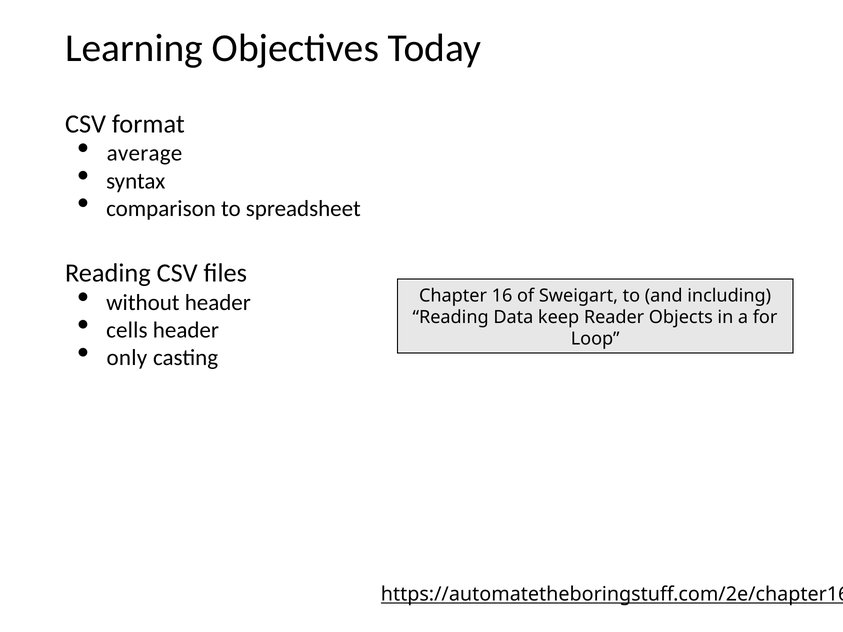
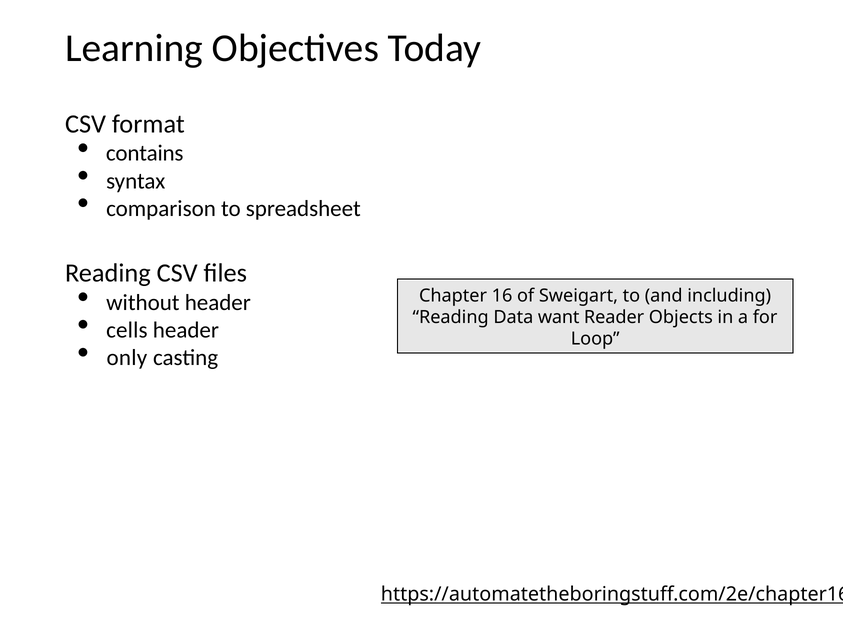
average: average -> contains
keep: keep -> want
